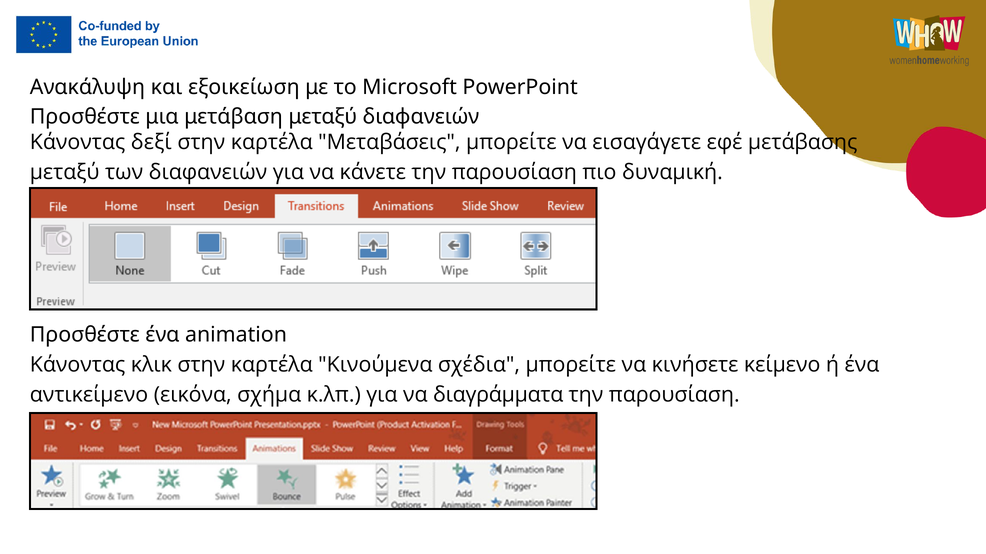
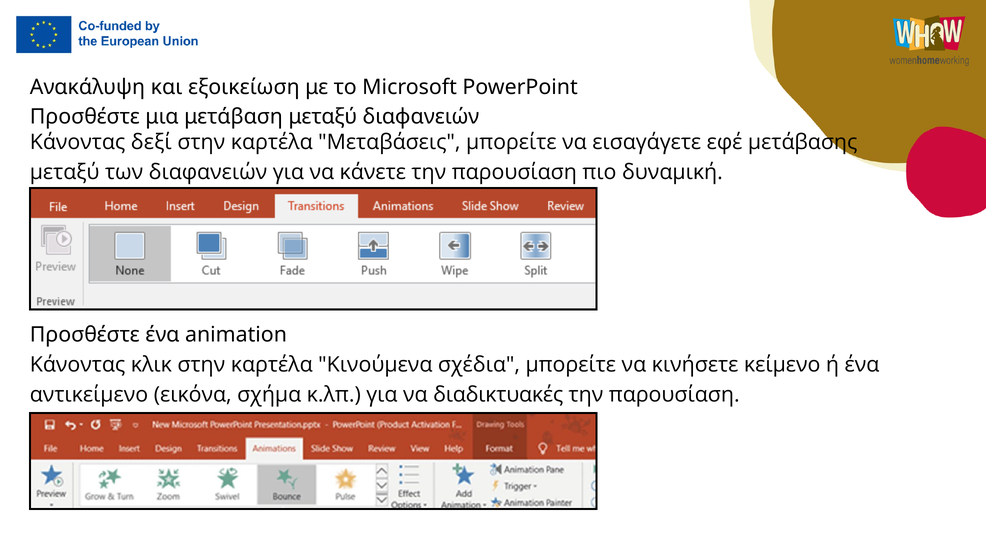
διαγράμματα: διαγράμματα -> διαδικτυακές
